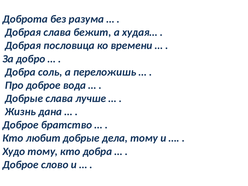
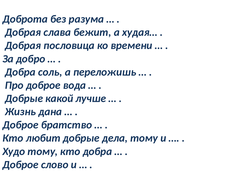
Добрые слава: слава -> какой
